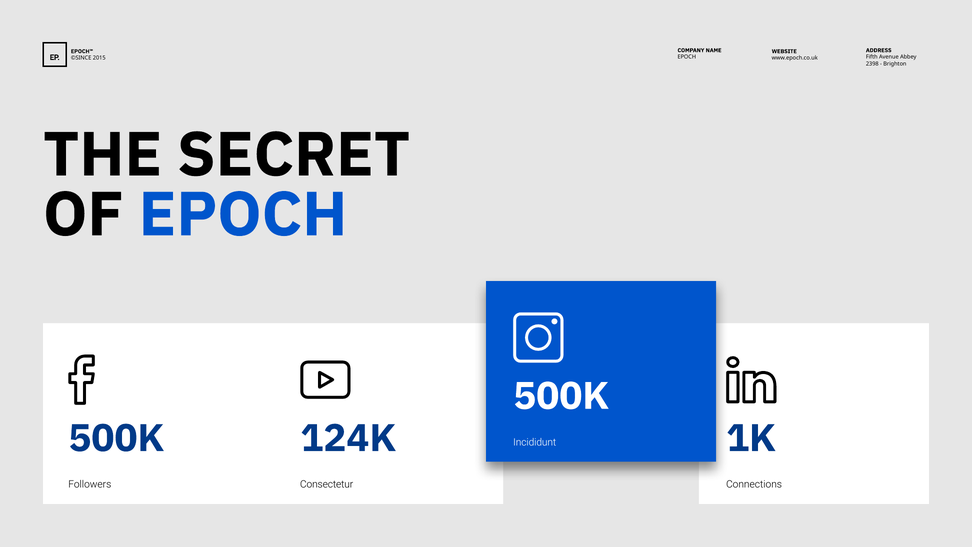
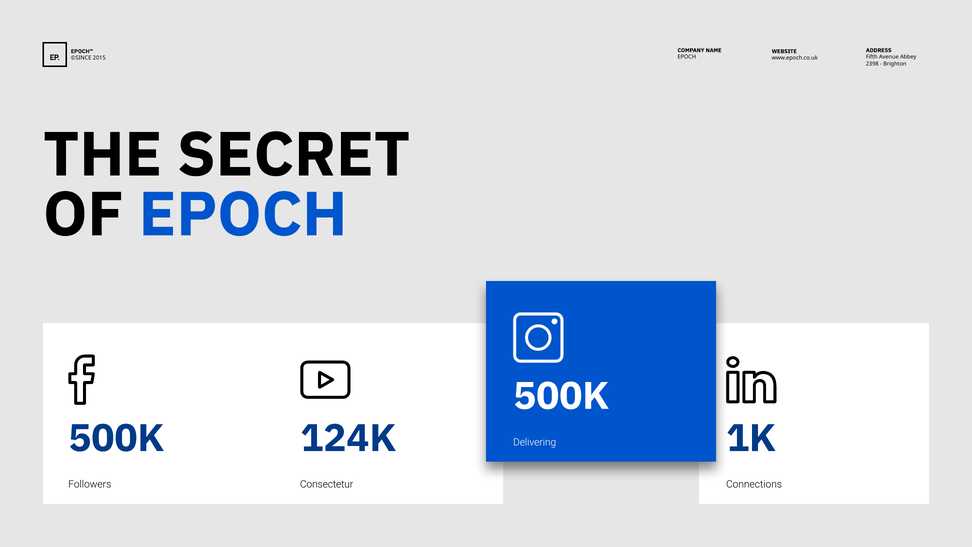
Incididunt: Incididunt -> Delivering
